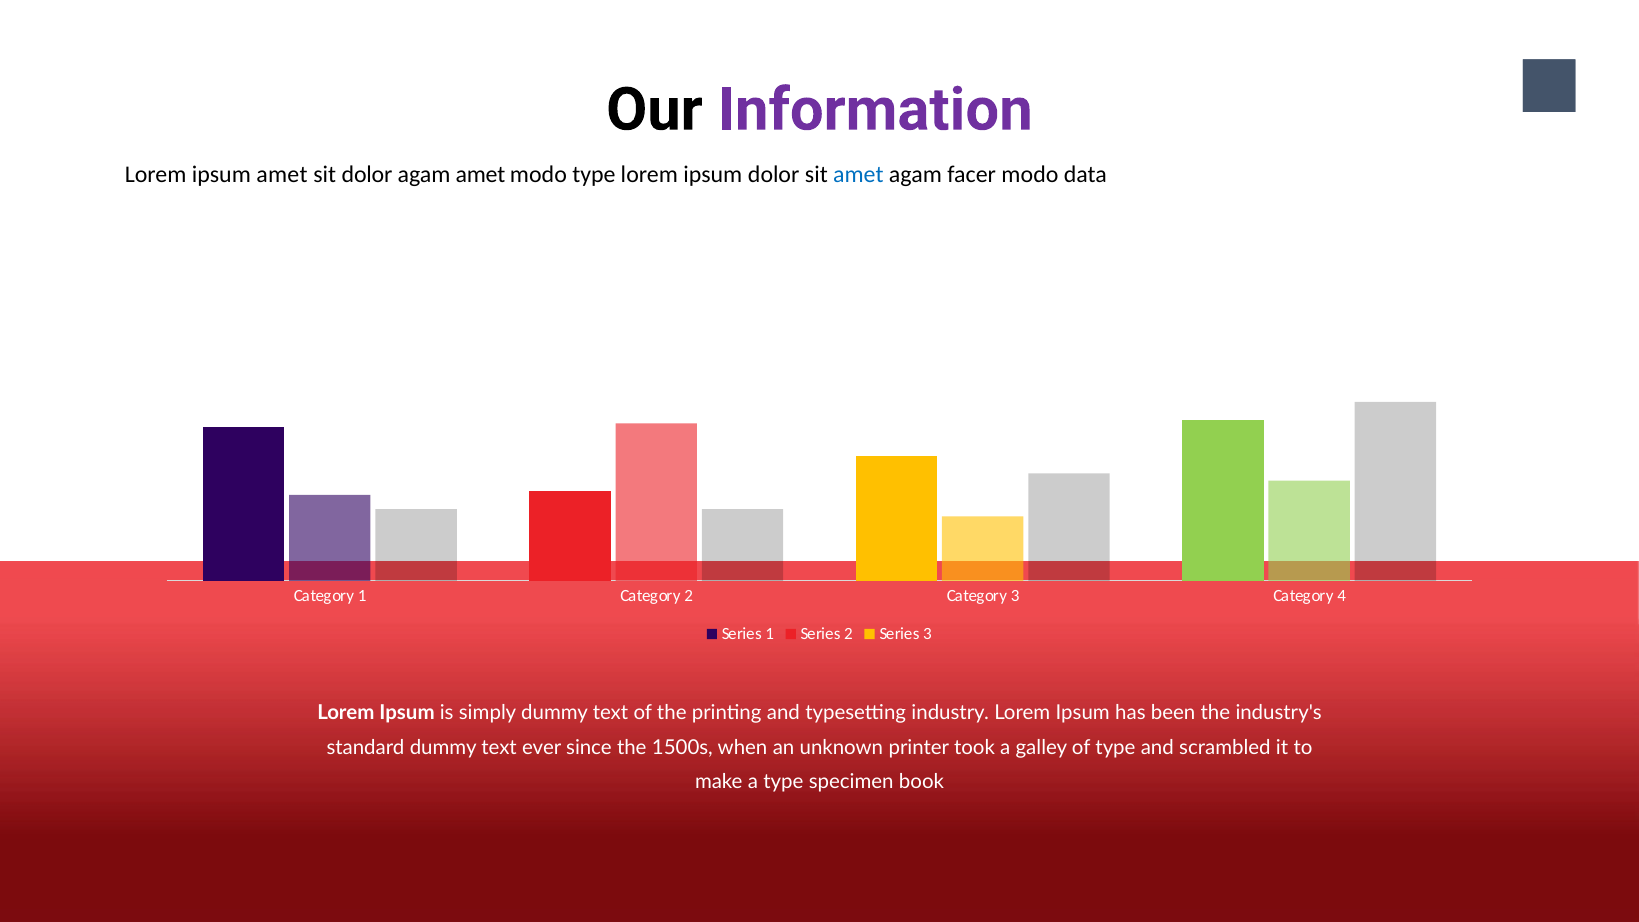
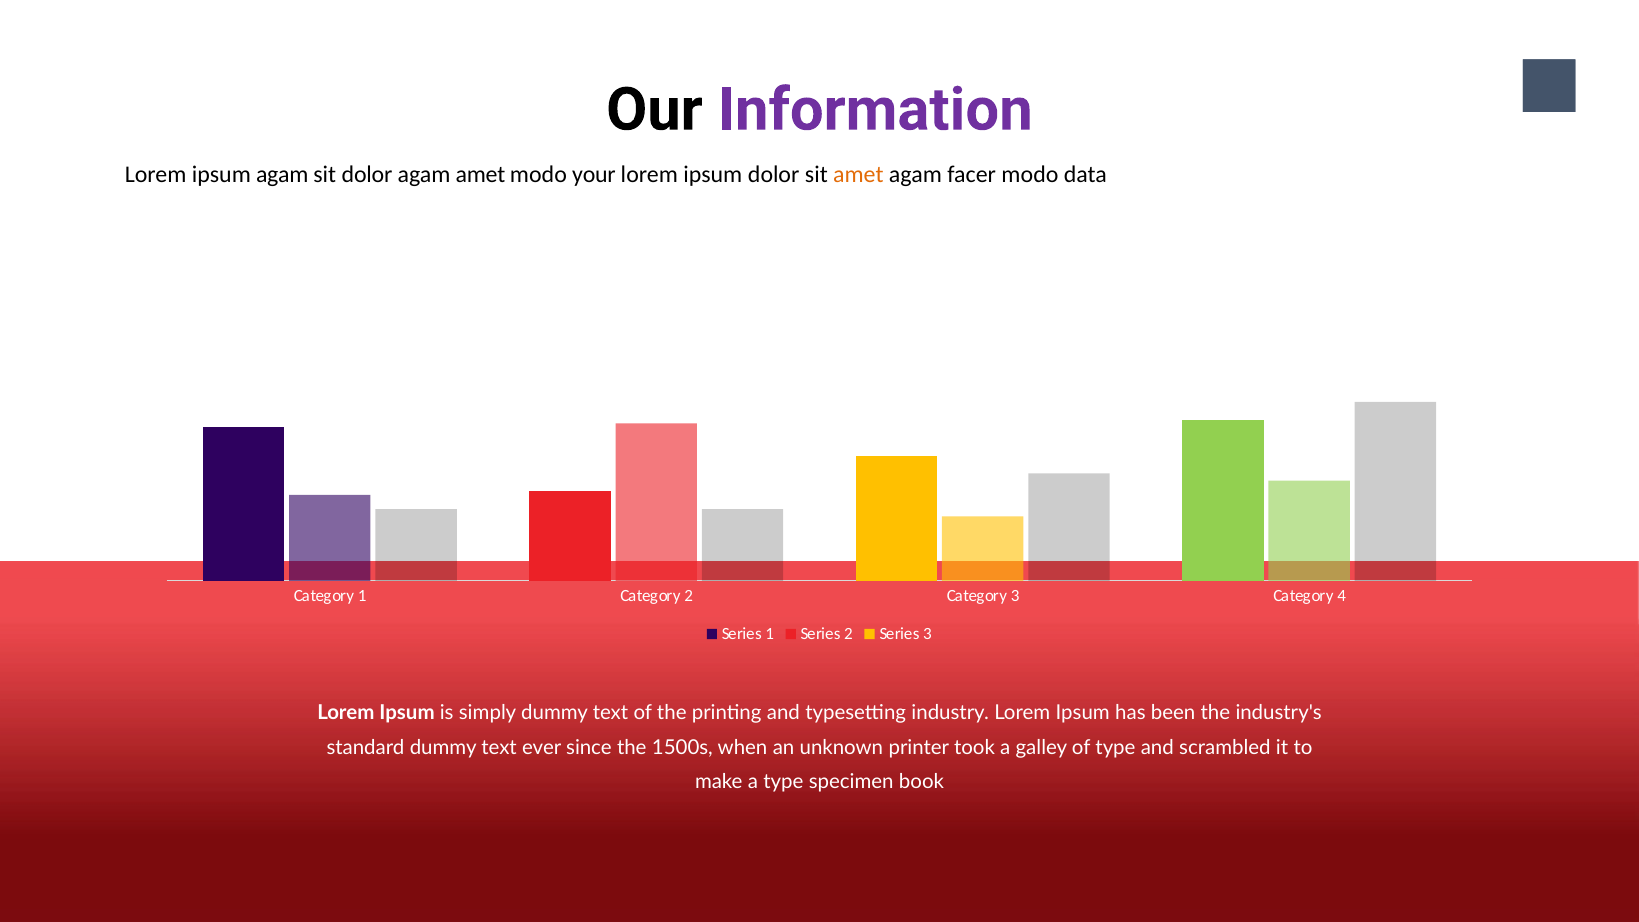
ipsum amet: amet -> agam
modo type: type -> your
amet at (858, 175) colour: blue -> orange
